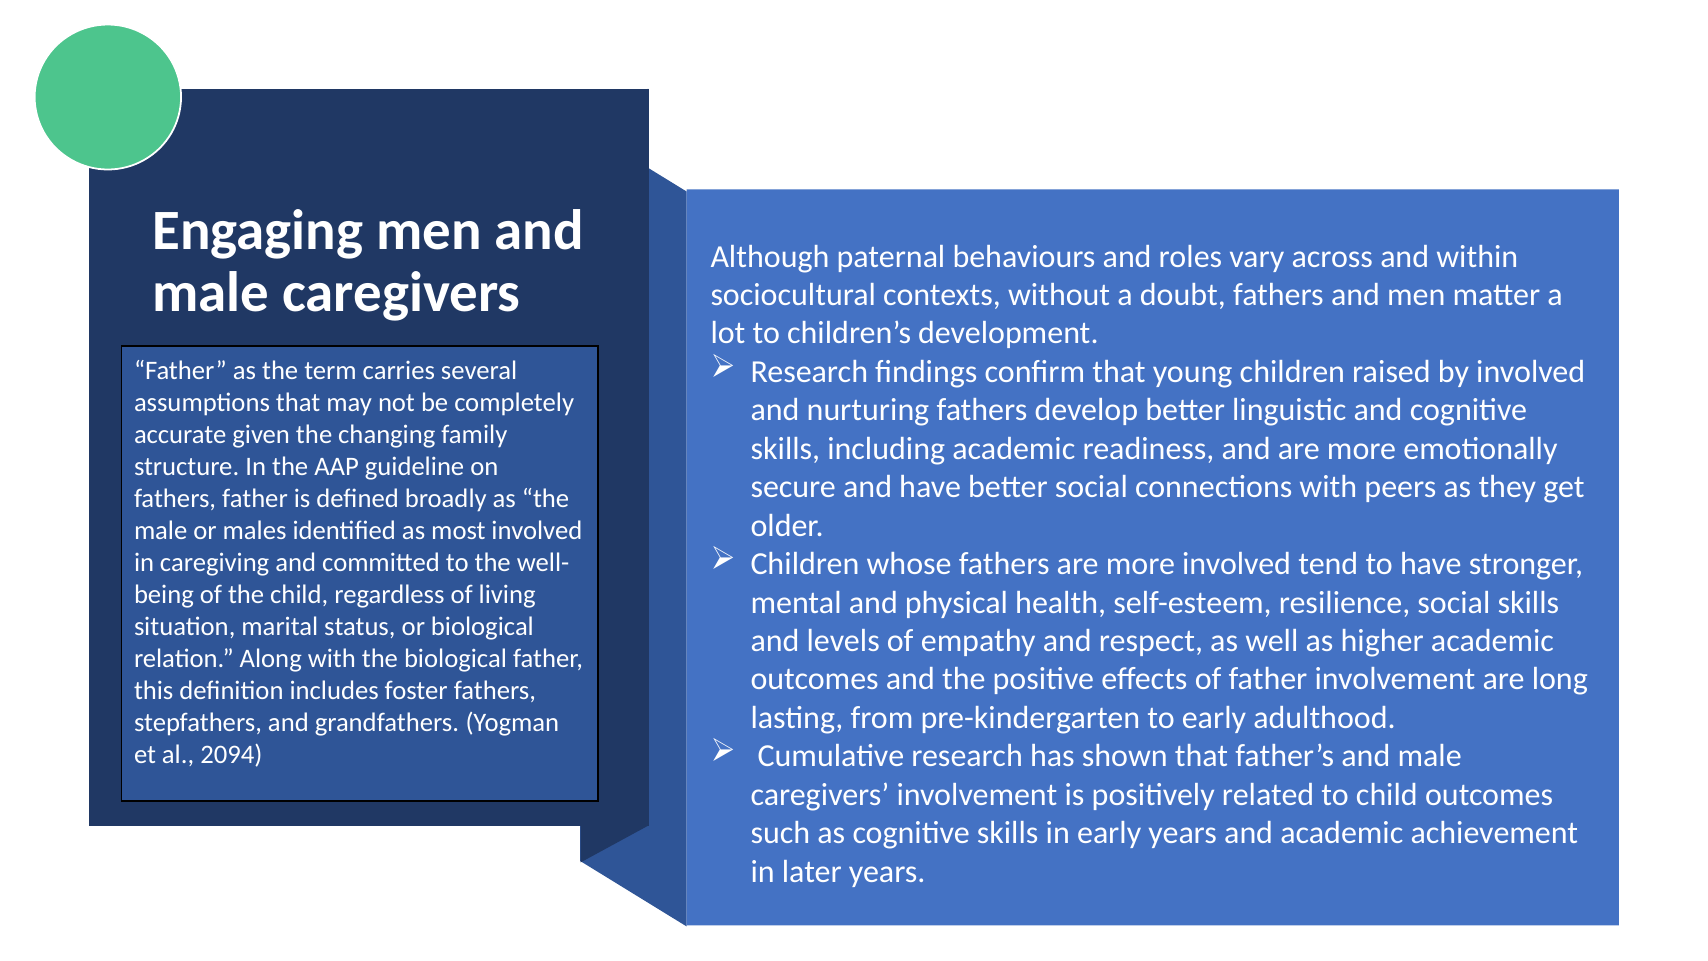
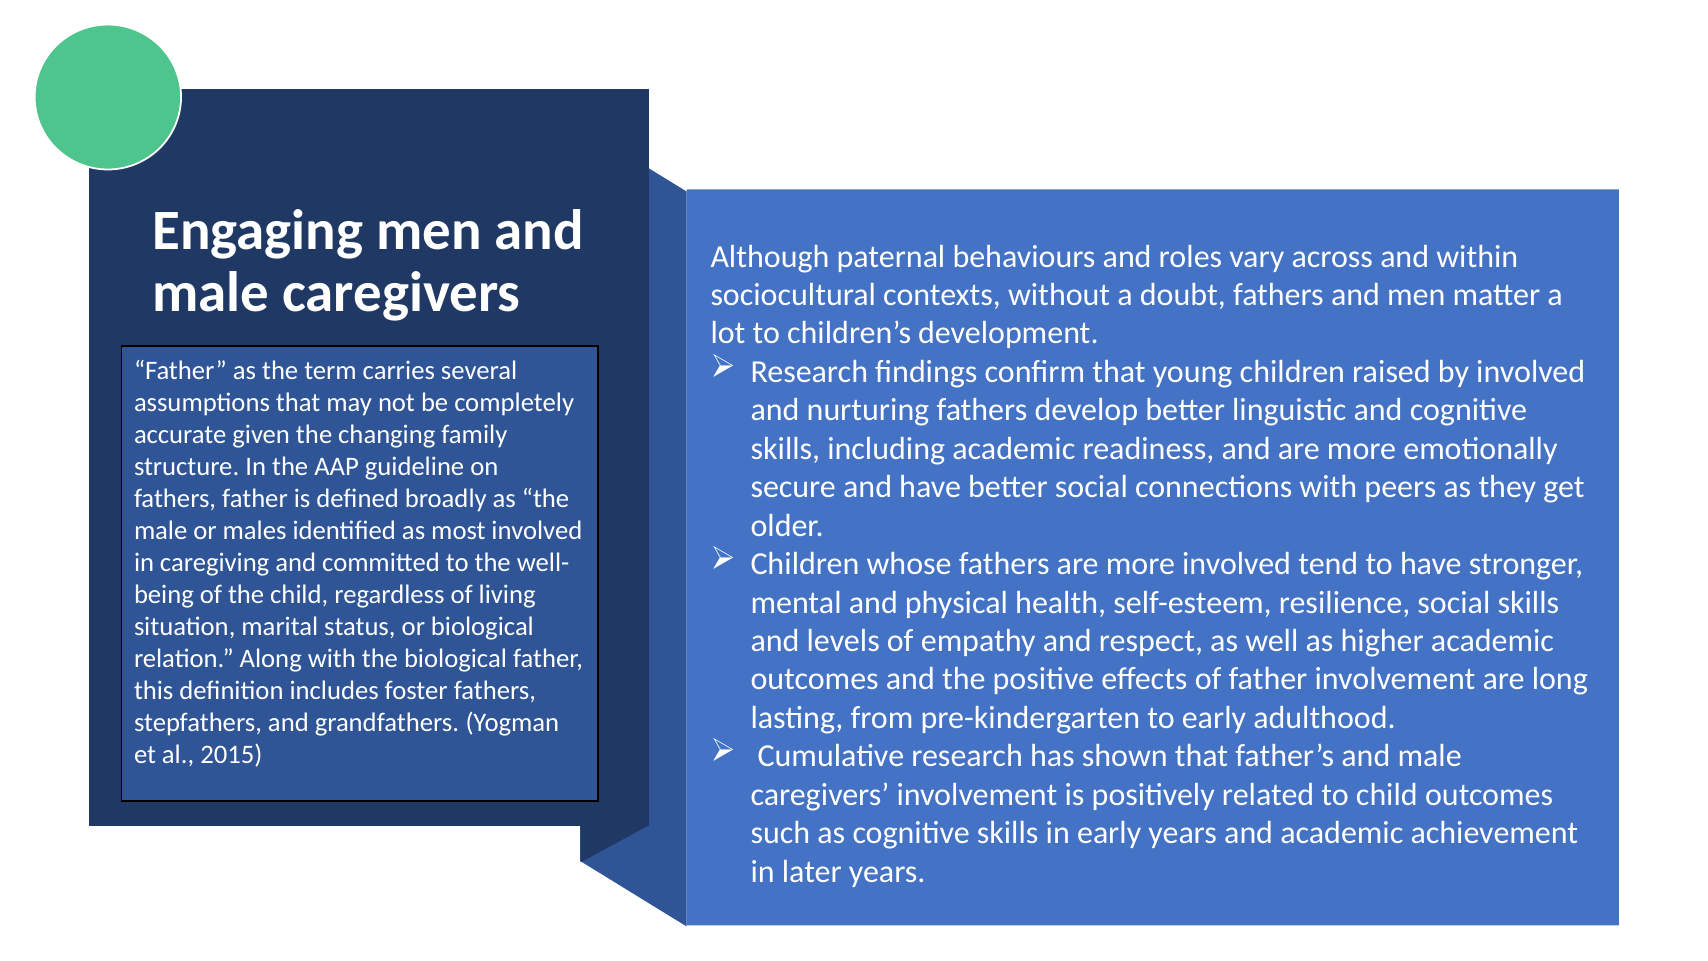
2094: 2094 -> 2015
